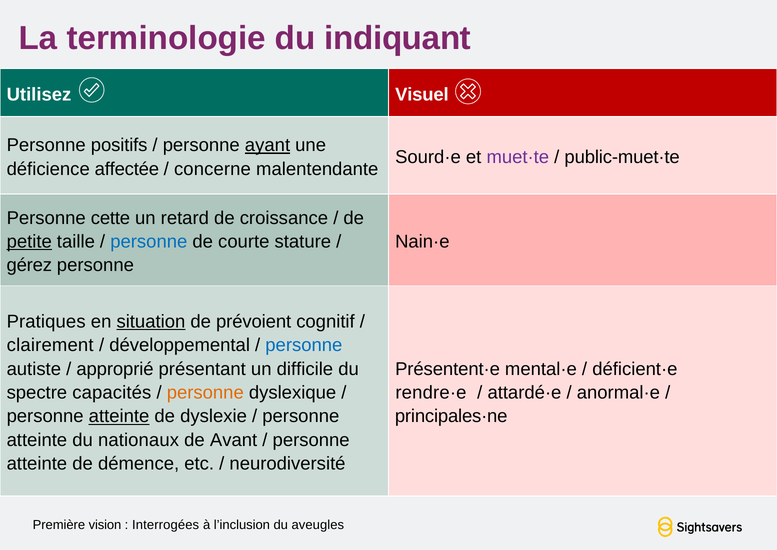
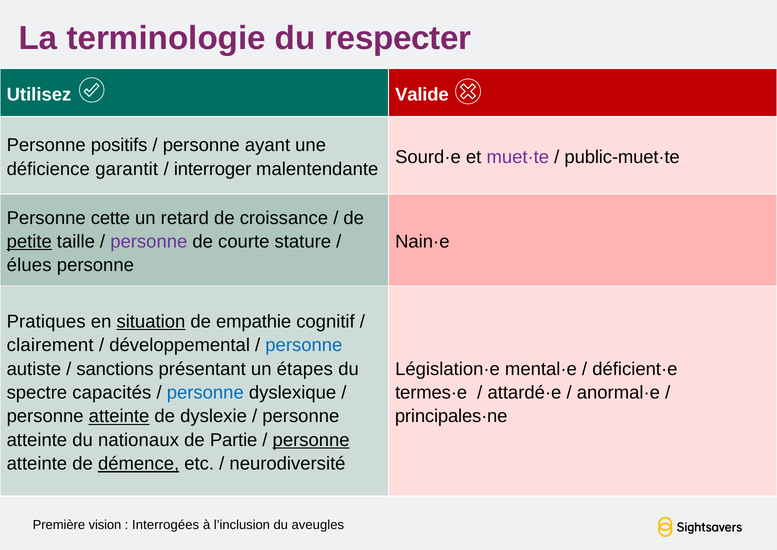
indiquant: indiquant -> respecter
Visuel: Visuel -> Valide
ayant underline: present -> none
affectée: affectée -> garantit
concerne: concerne -> interroger
personne at (149, 241) colour: blue -> purple
gérez: gérez -> élues
prévoient: prévoient -> empathie
approprié: approprié -> sanctions
difficile: difficile -> étapes
Présentent·e: Présentent·e -> Législation·e
personne at (205, 392) colour: orange -> blue
rendre·e: rendre·e -> termes·e
Avant: Avant -> Partie
personne at (311, 440) underline: none -> present
démence underline: none -> present
